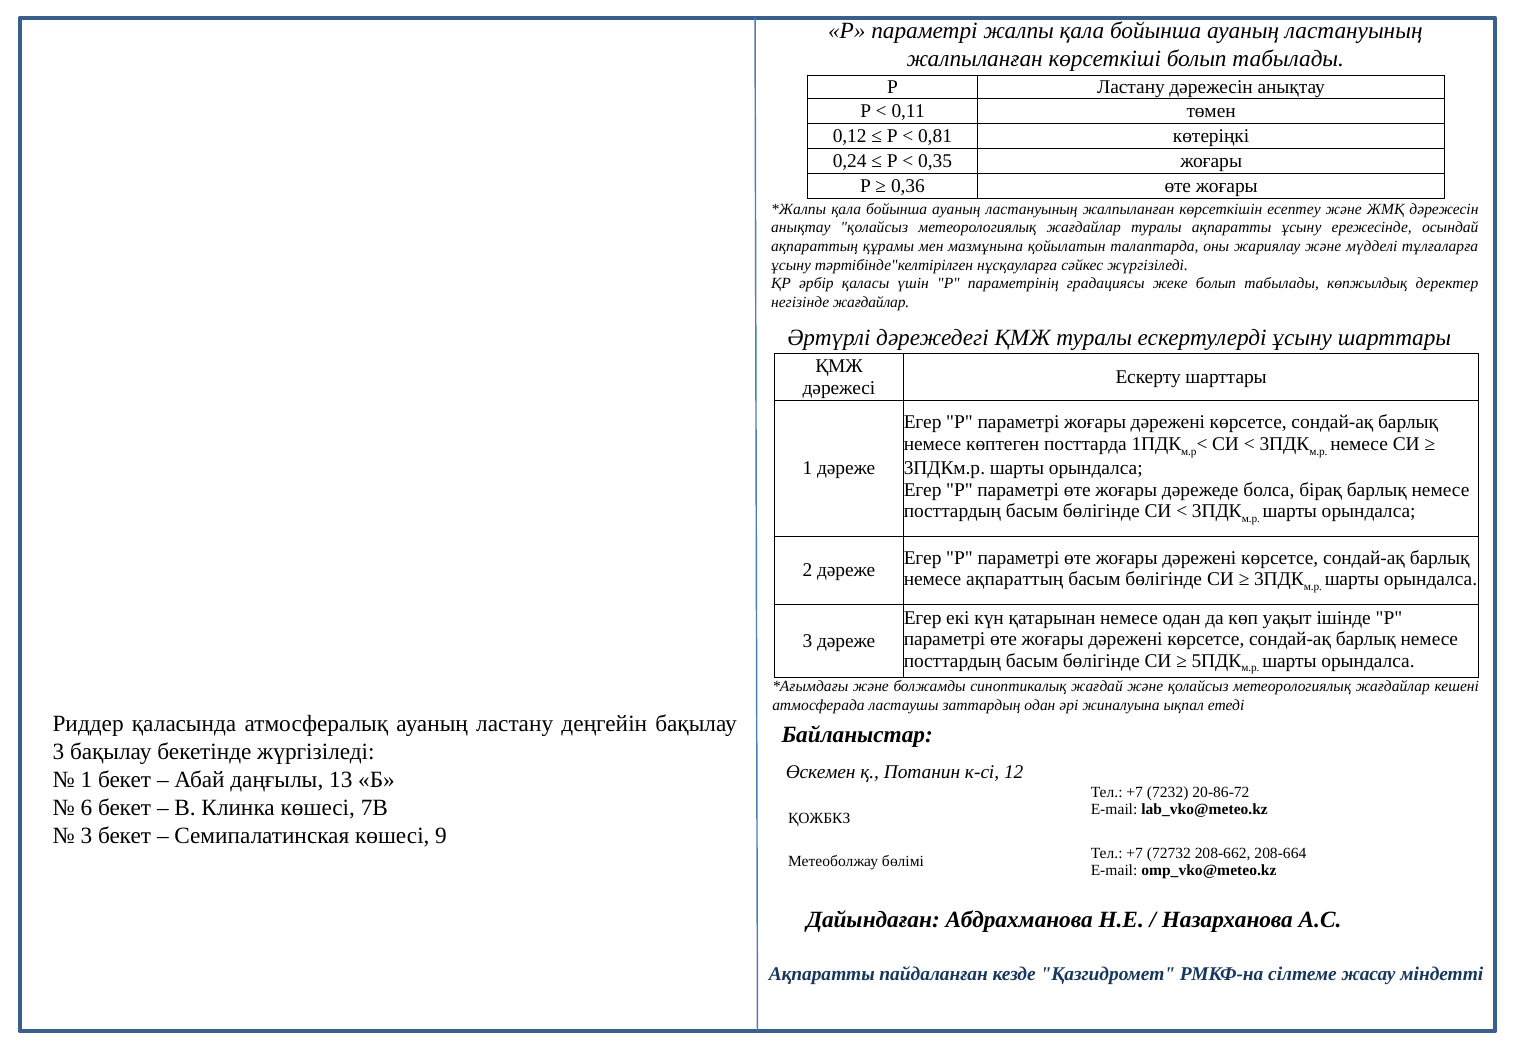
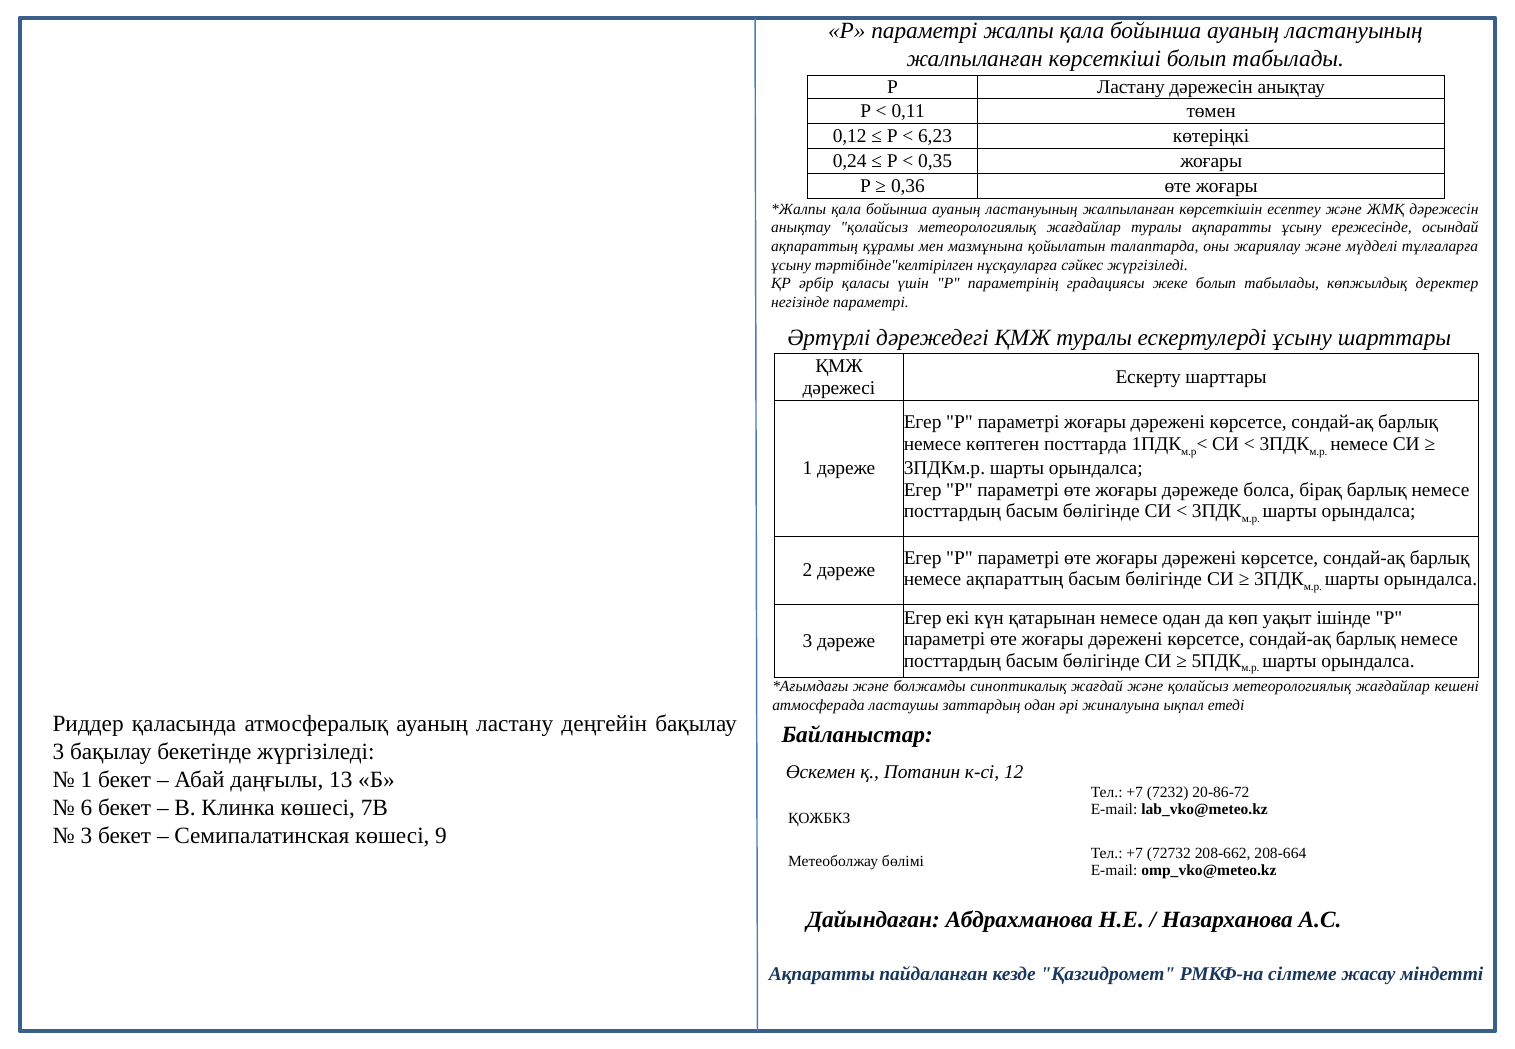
0,81: 0,81 -> 6,23
негізінде жағдайлар: жағдайлар -> параметрі
